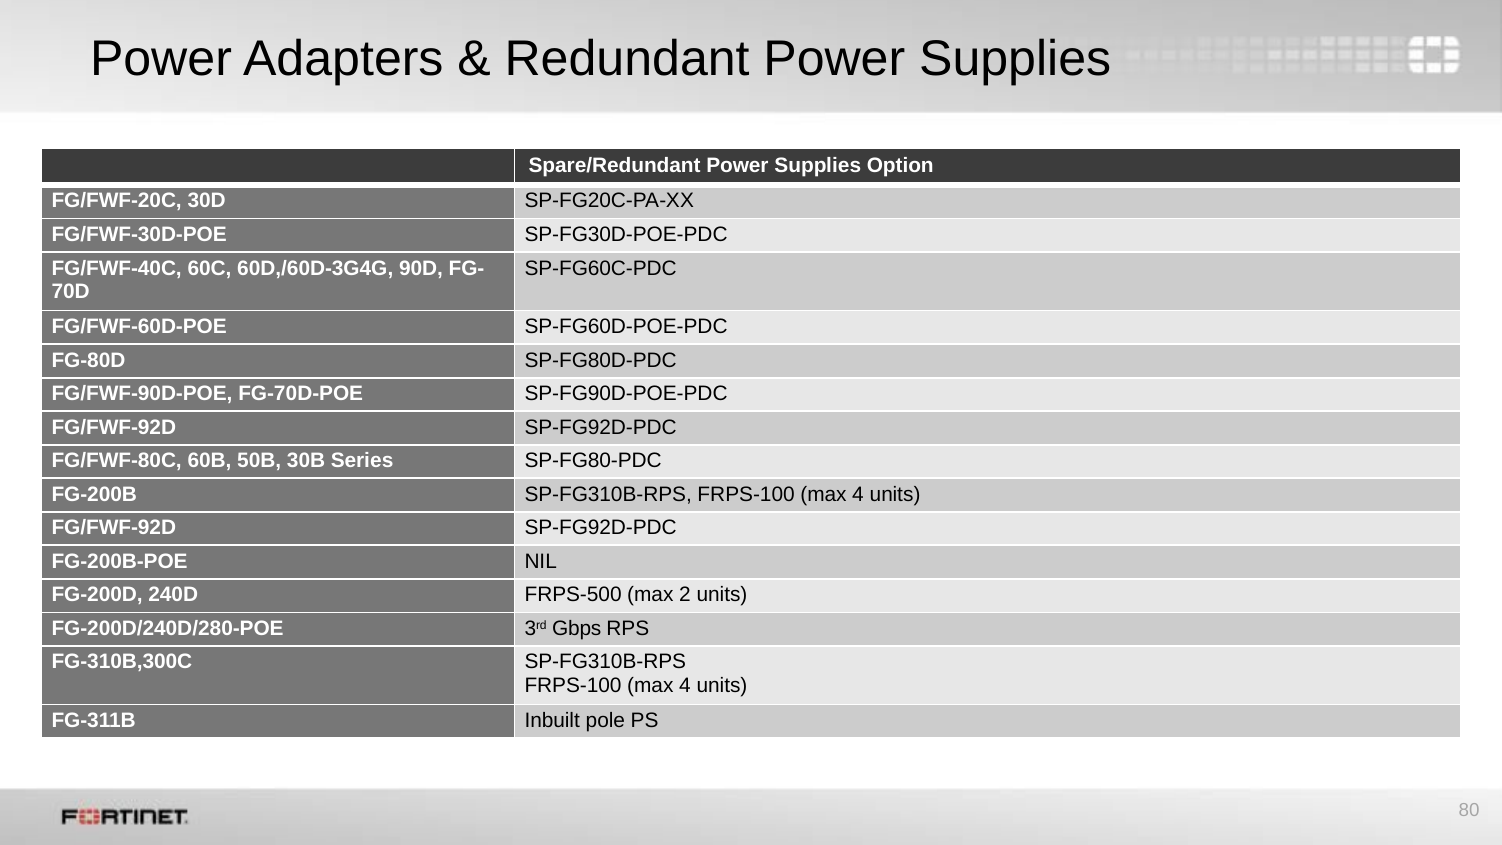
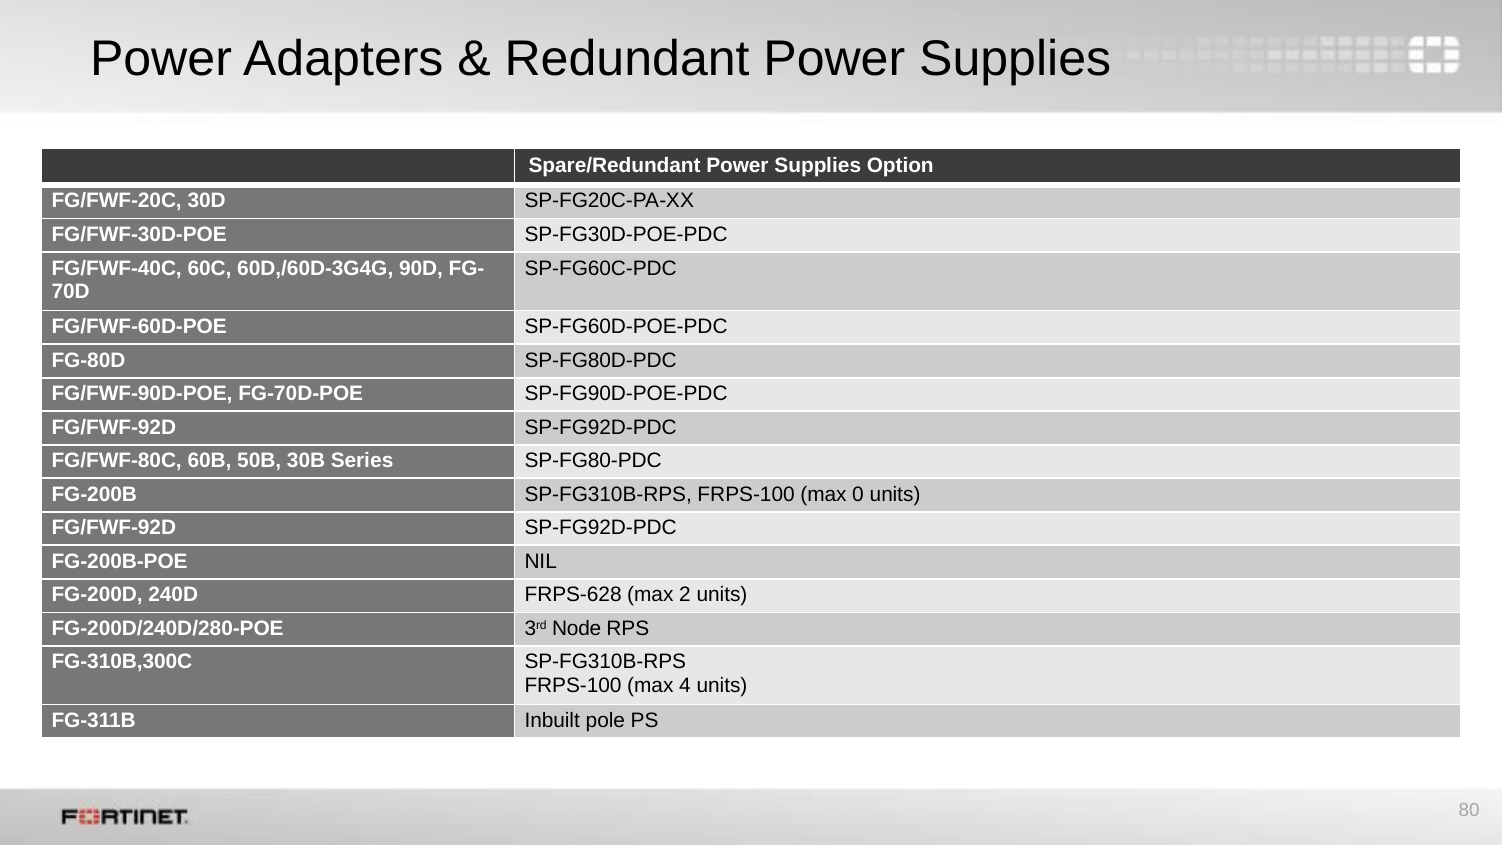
4 at (858, 494): 4 -> 0
FRPS-500: FRPS-500 -> FRPS-628
Gbps: Gbps -> Node
